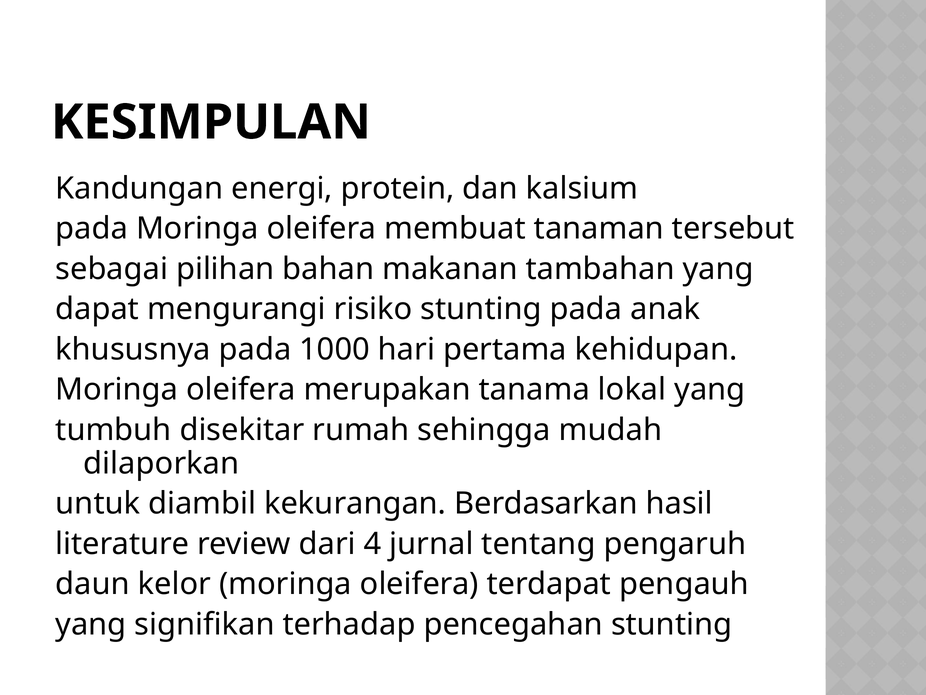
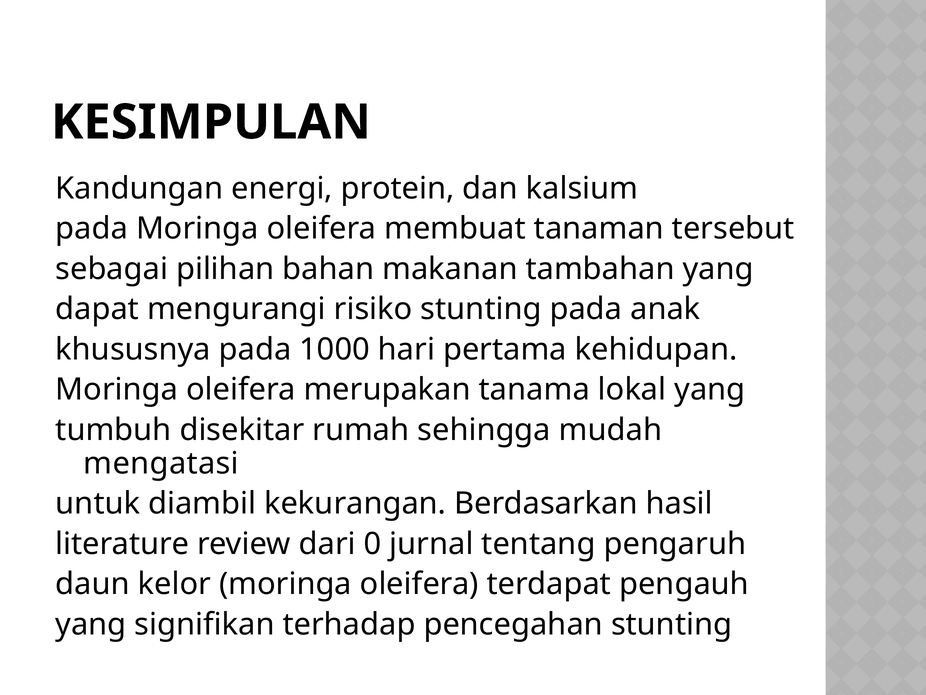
dilaporkan: dilaporkan -> mengatasi
4: 4 -> 0
